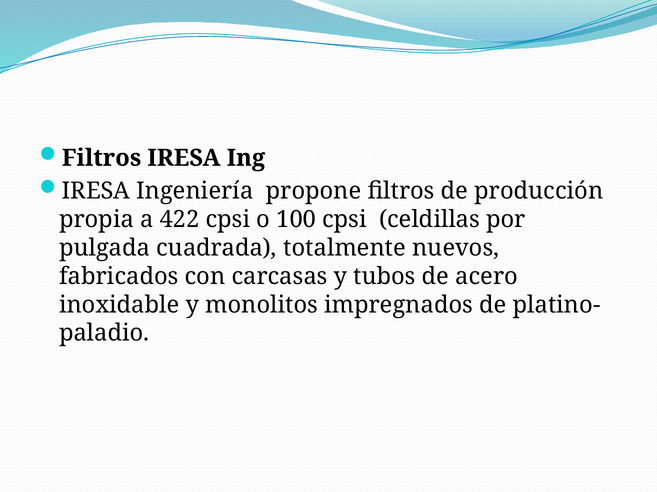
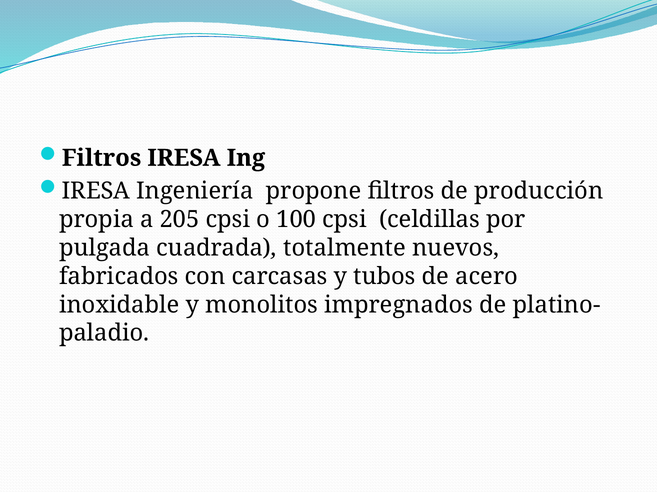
422: 422 -> 205
